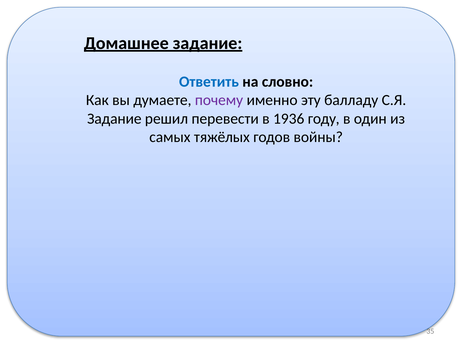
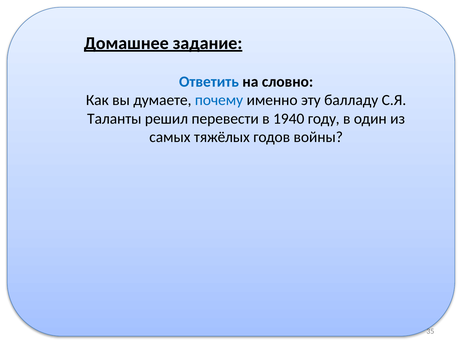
почему colour: purple -> blue
Задание at (114, 118): Задание -> Таланты
1936: 1936 -> 1940
